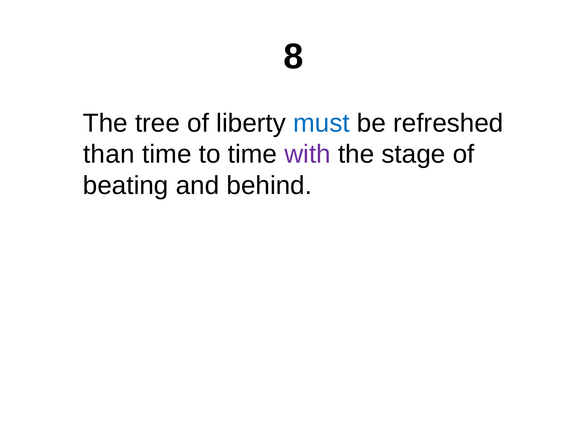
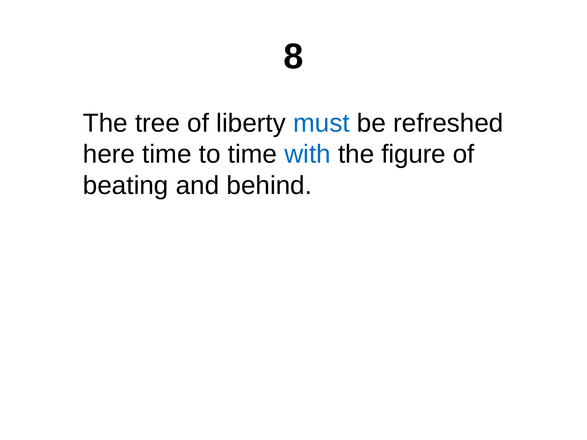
than: than -> here
with colour: purple -> blue
stage: stage -> figure
